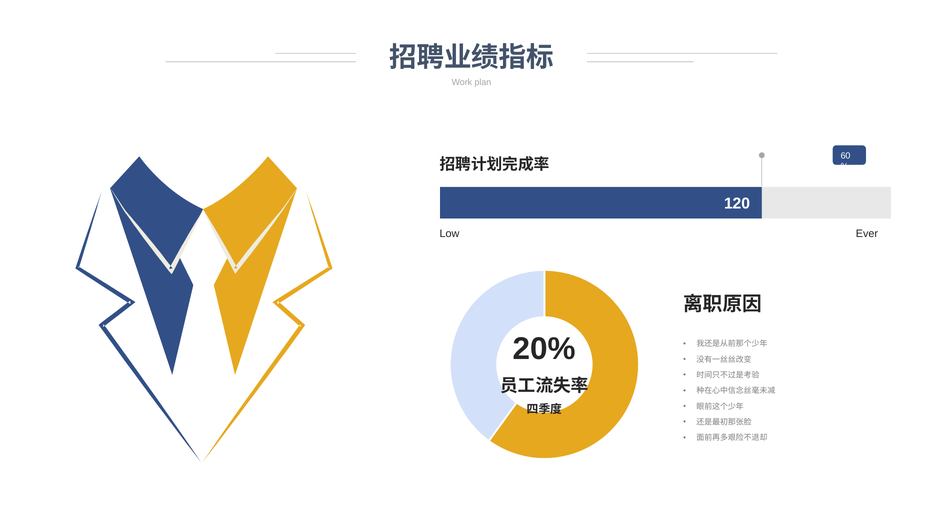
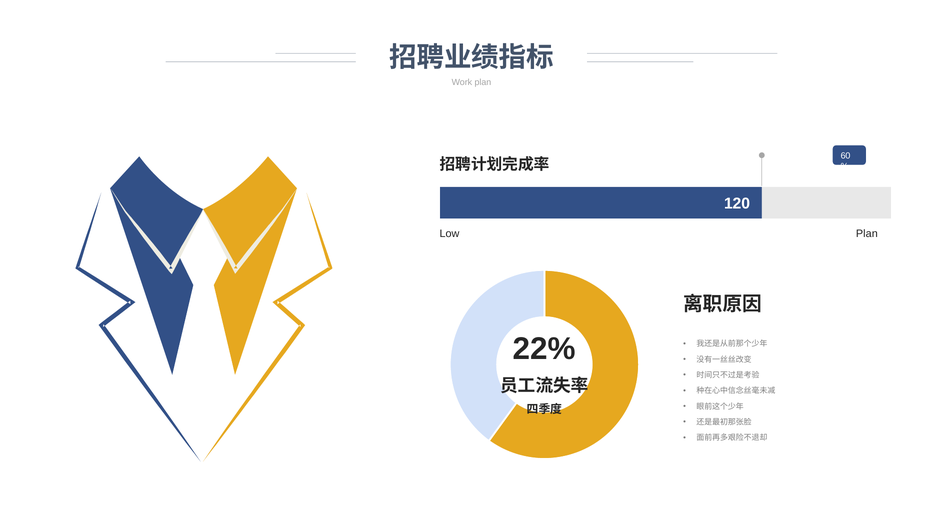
Low Ever: Ever -> Plan
20%: 20% -> 22%
